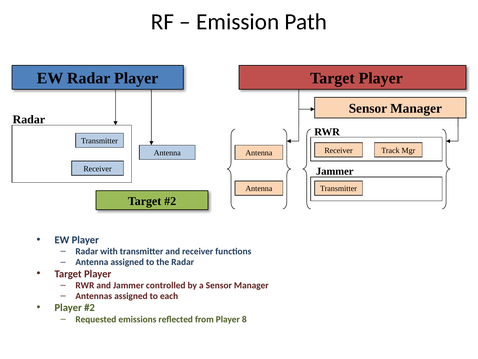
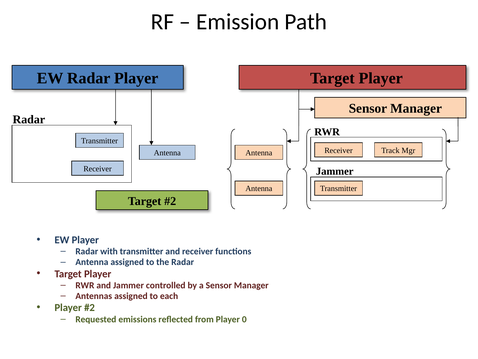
8: 8 -> 0
